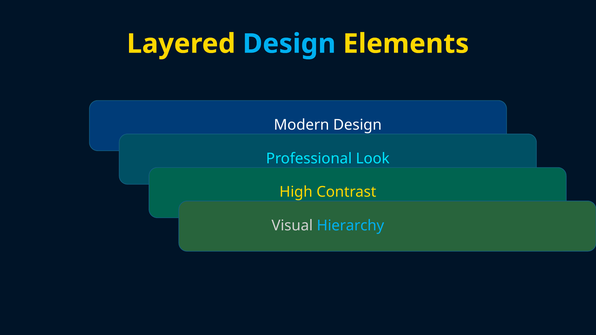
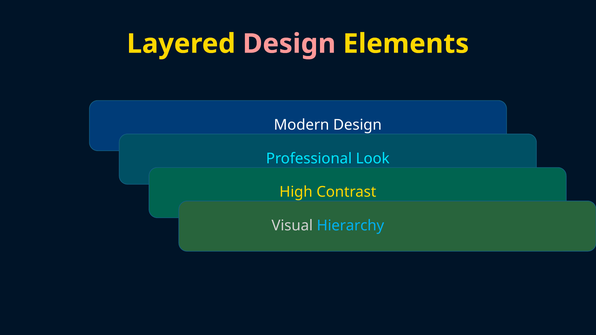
Design at (289, 44) colour: light blue -> pink
